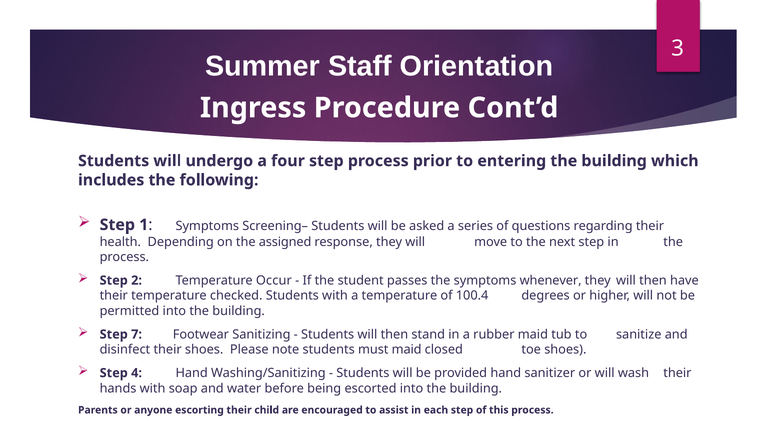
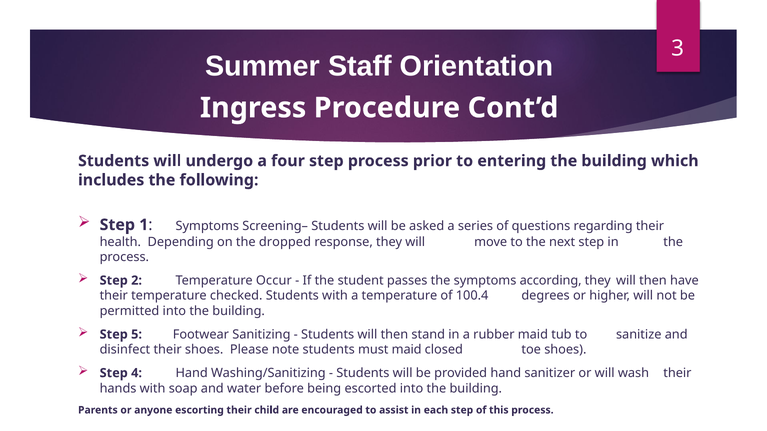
assigned: assigned -> dropped
whenever: whenever -> according
7: 7 -> 5
